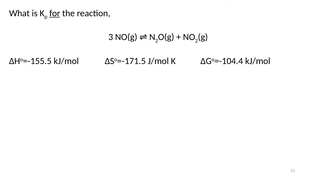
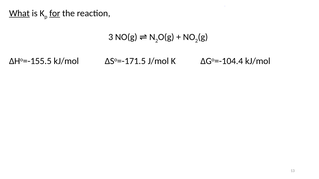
What underline: none -> present
